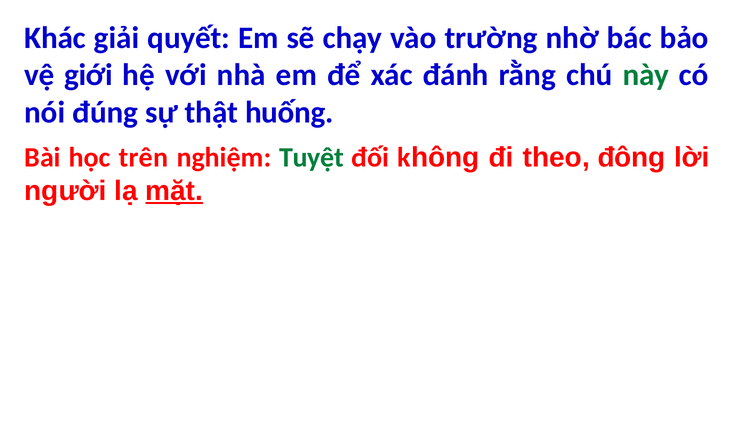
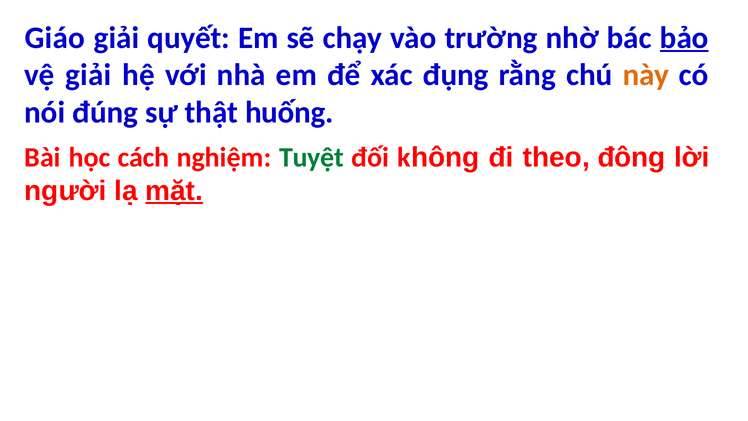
Khác: Khác -> Giáo
bảo underline: none -> present
vệ giới: giới -> giải
đánh: đánh -> đụng
này colour: green -> orange
trên: trên -> cách
